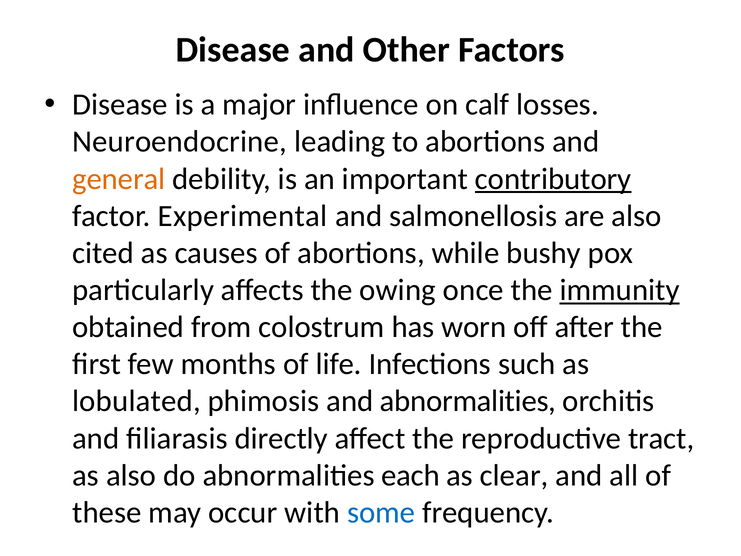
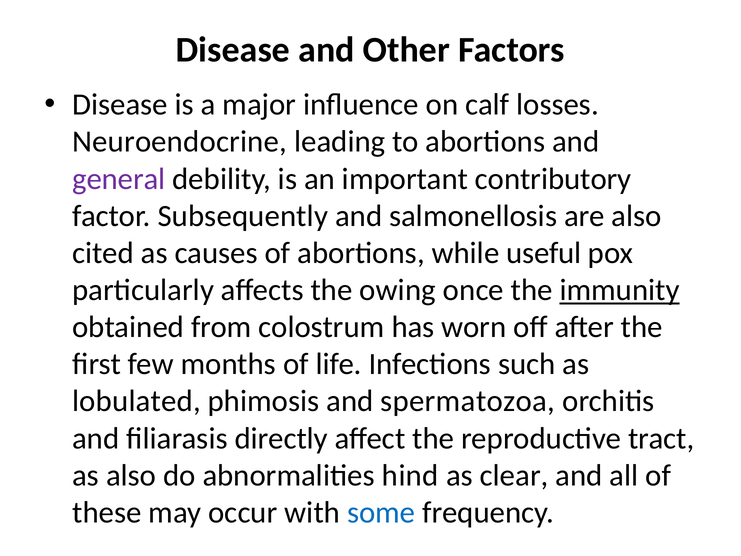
general colour: orange -> purple
contributory underline: present -> none
Experimental: Experimental -> Subsequently
bushy: bushy -> useful
and abnormalities: abnormalities -> spermatozoa
each: each -> hind
